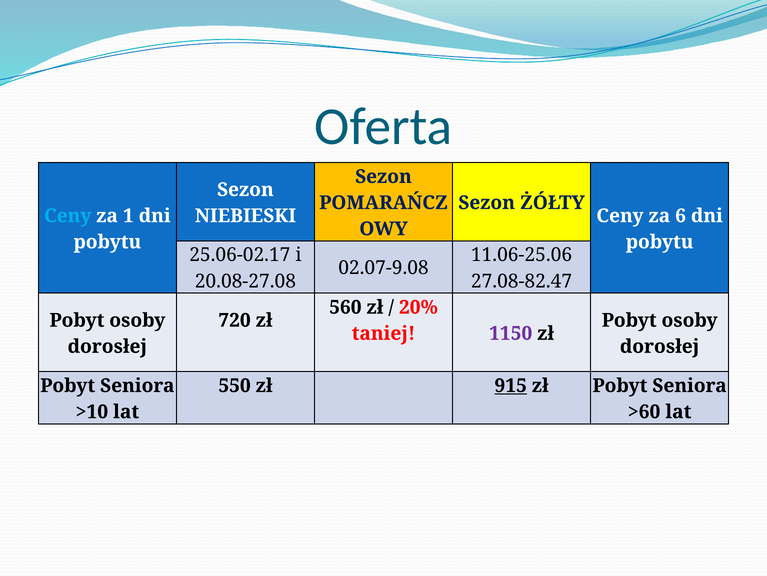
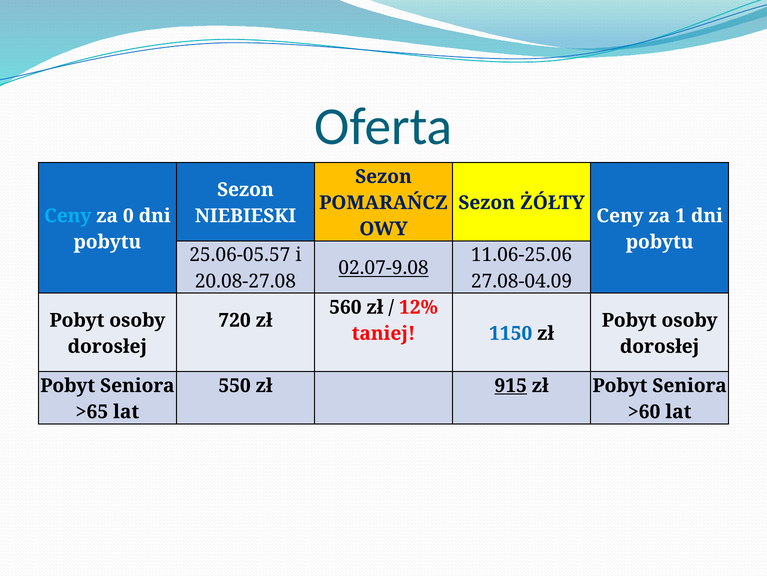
1: 1 -> 0
6: 6 -> 1
25.06-02.17: 25.06-02.17 -> 25.06-05.57
02.07-9.08 underline: none -> present
27.08-82.47: 27.08-82.47 -> 27.08-04.09
20%: 20% -> 12%
1150 colour: purple -> blue
>10: >10 -> >65
